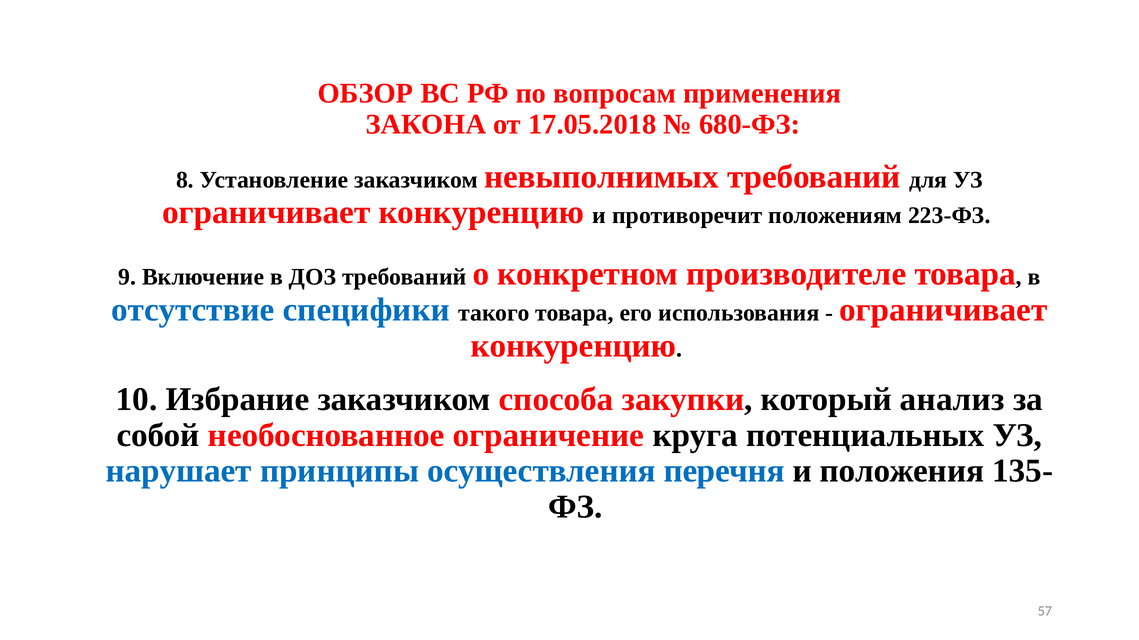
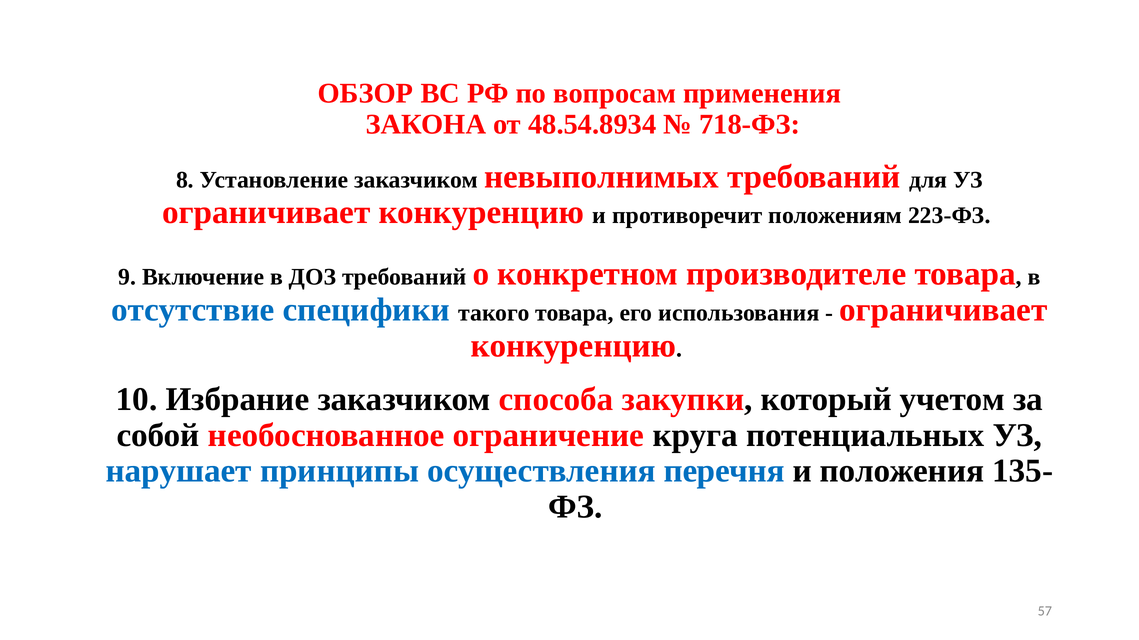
17.05.2018: 17.05.2018 -> 48.54.8934
680-ФЗ: 680-ФЗ -> 718-ФЗ
анализ: анализ -> учетом
